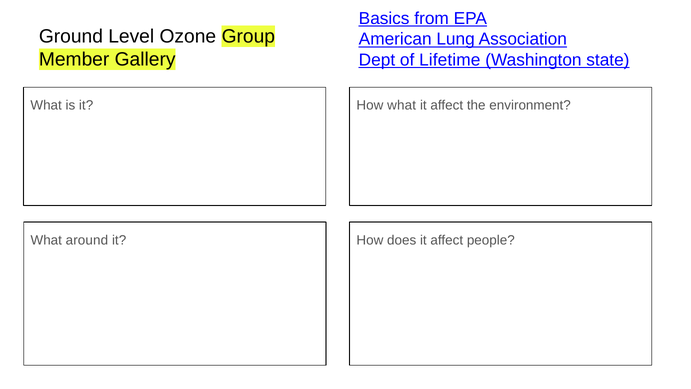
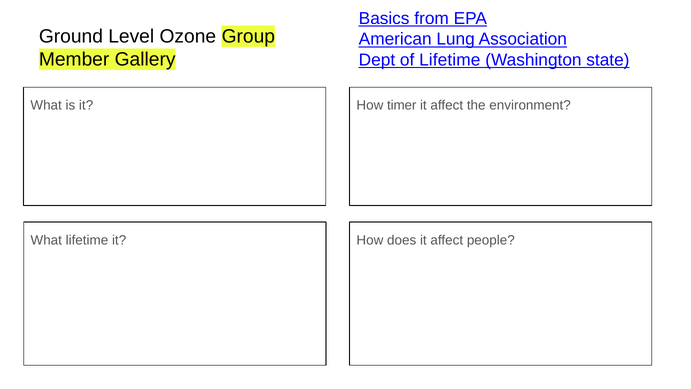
How what: what -> timer
What around: around -> lifetime
